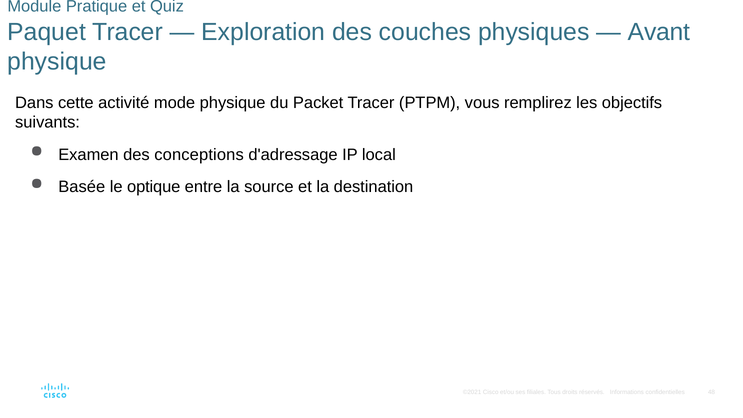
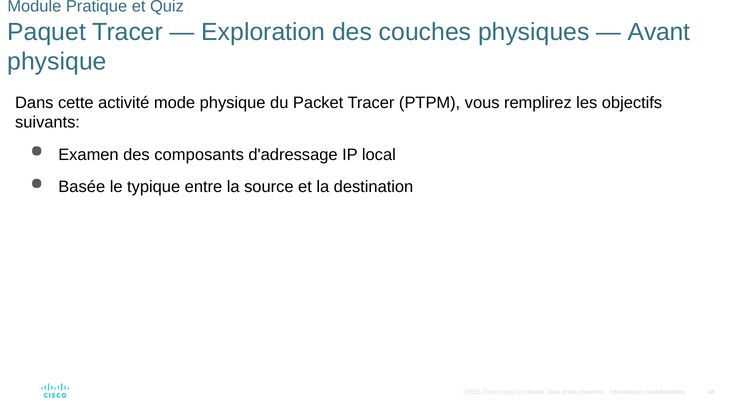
conceptions: conceptions -> composants
optique: optique -> typique
